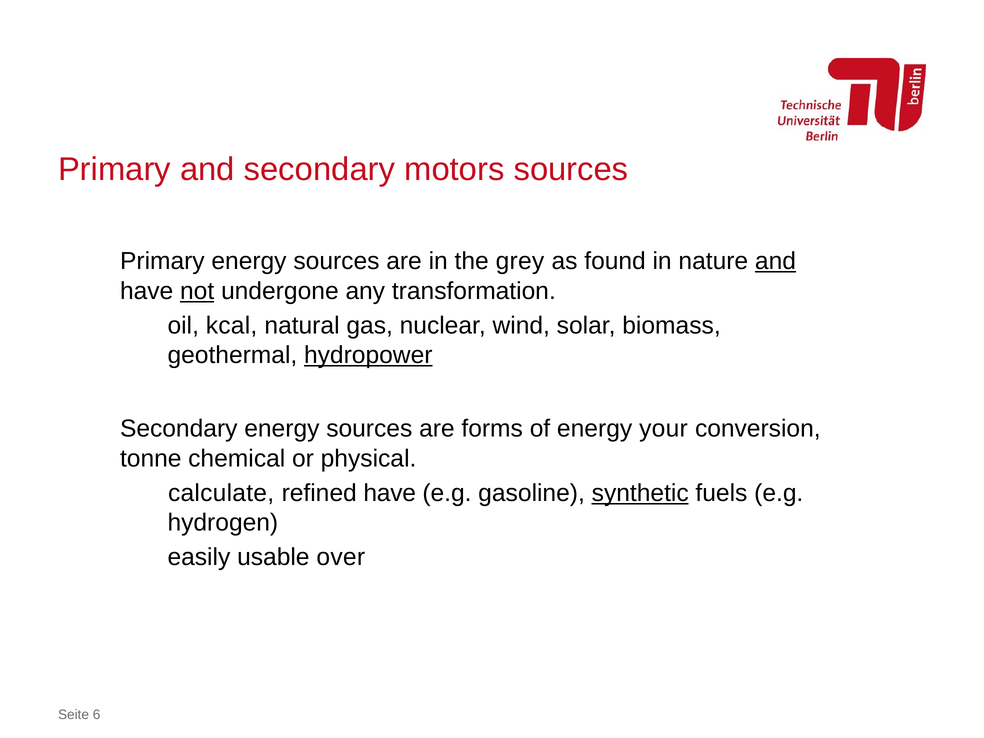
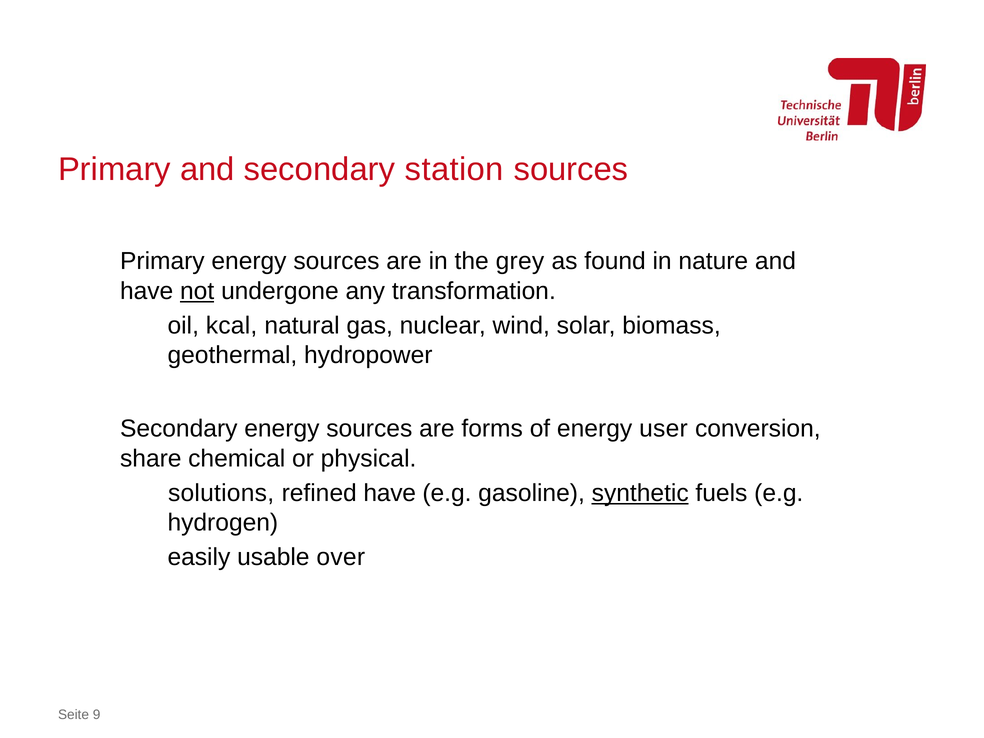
motors: motors -> station
and at (775, 261) underline: present -> none
hydropower underline: present -> none
your: your -> user
tonne: tonne -> share
calculate: calculate -> solutions
6: 6 -> 9
